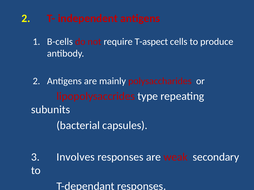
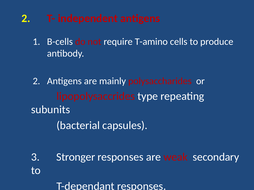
T-aspect: T-aspect -> T-amino
Involves: Involves -> Stronger
